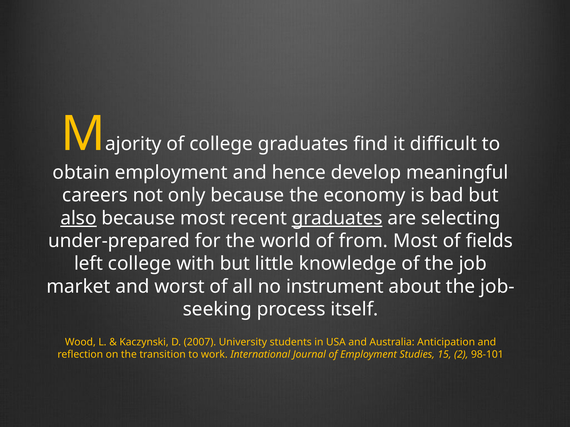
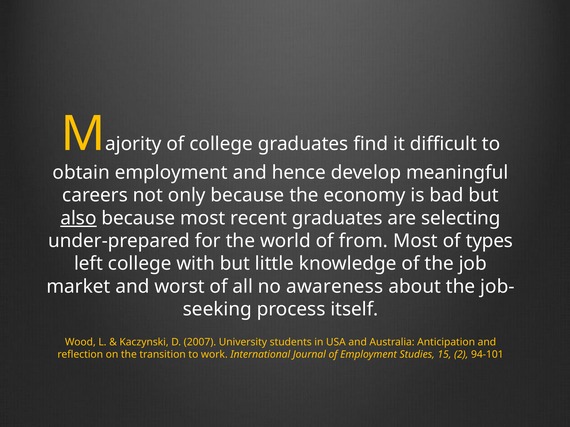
graduates at (337, 218) underline: present -> none
fields: fields -> types
instrument: instrument -> awareness
98-101: 98-101 -> 94-101
